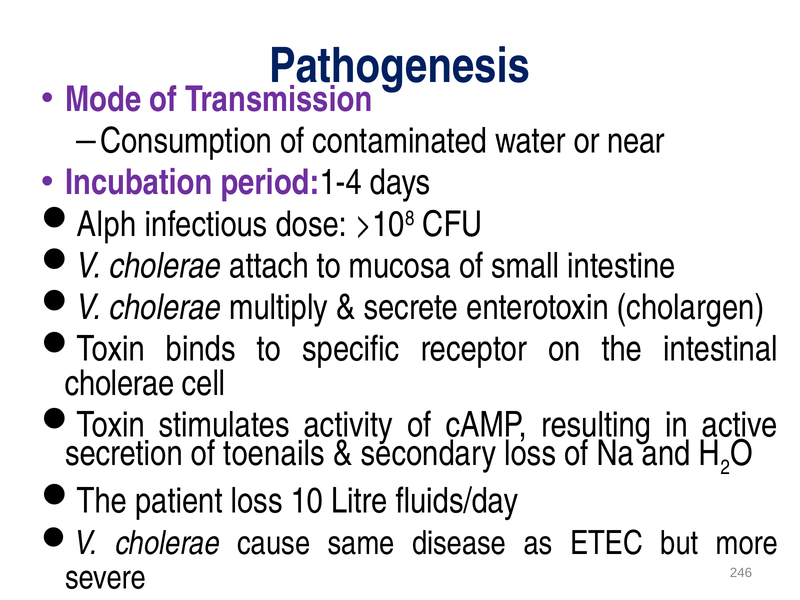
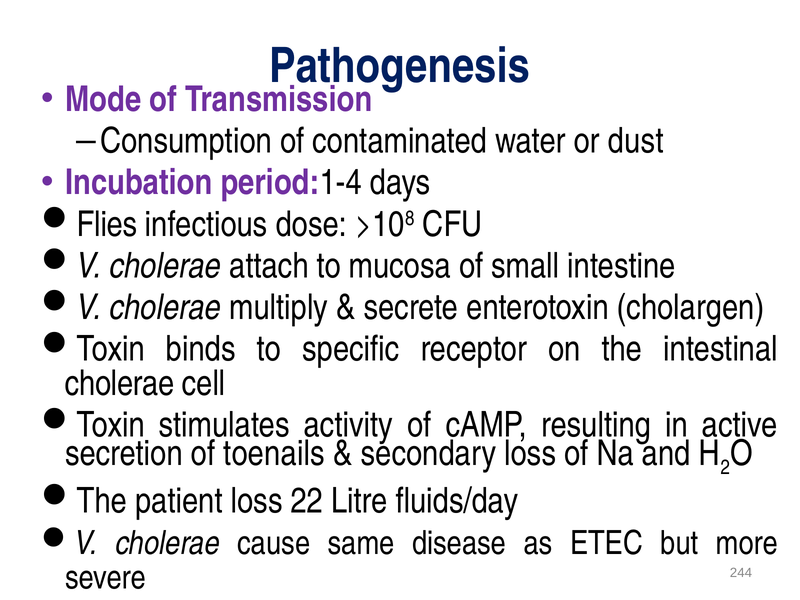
near: near -> dust
Alph: Alph -> Flies
10: 10 -> 22
246: 246 -> 244
